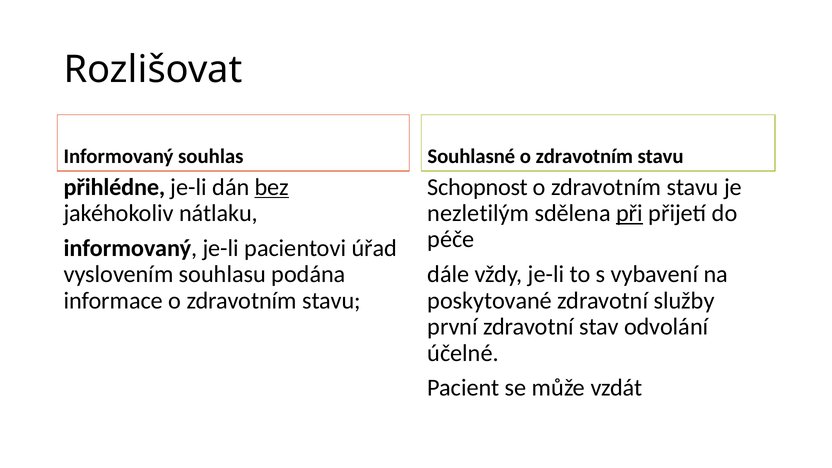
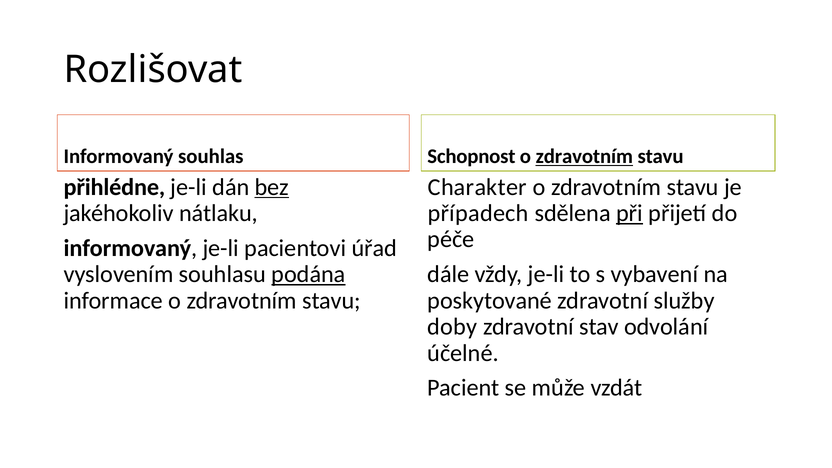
Souhlasné: Souhlasné -> Schopnost
zdravotním at (584, 156) underline: none -> present
Schopnost: Schopnost -> Charakter
nezletilým: nezletilým -> případech
podána underline: none -> present
první: první -> doby
